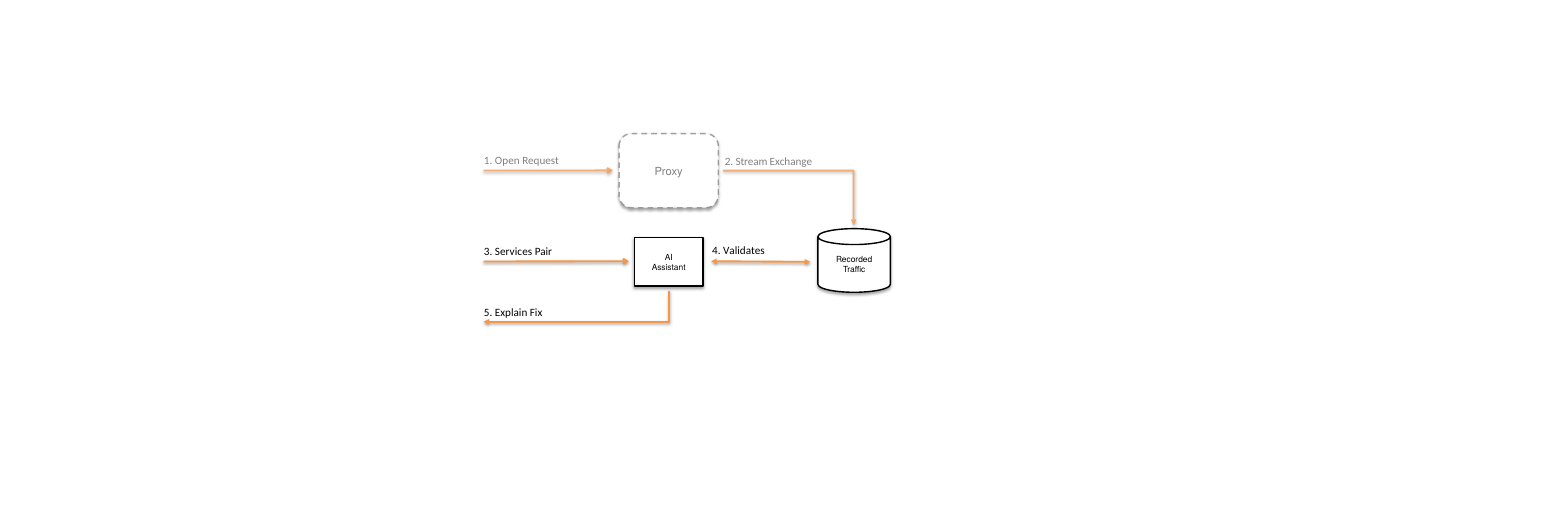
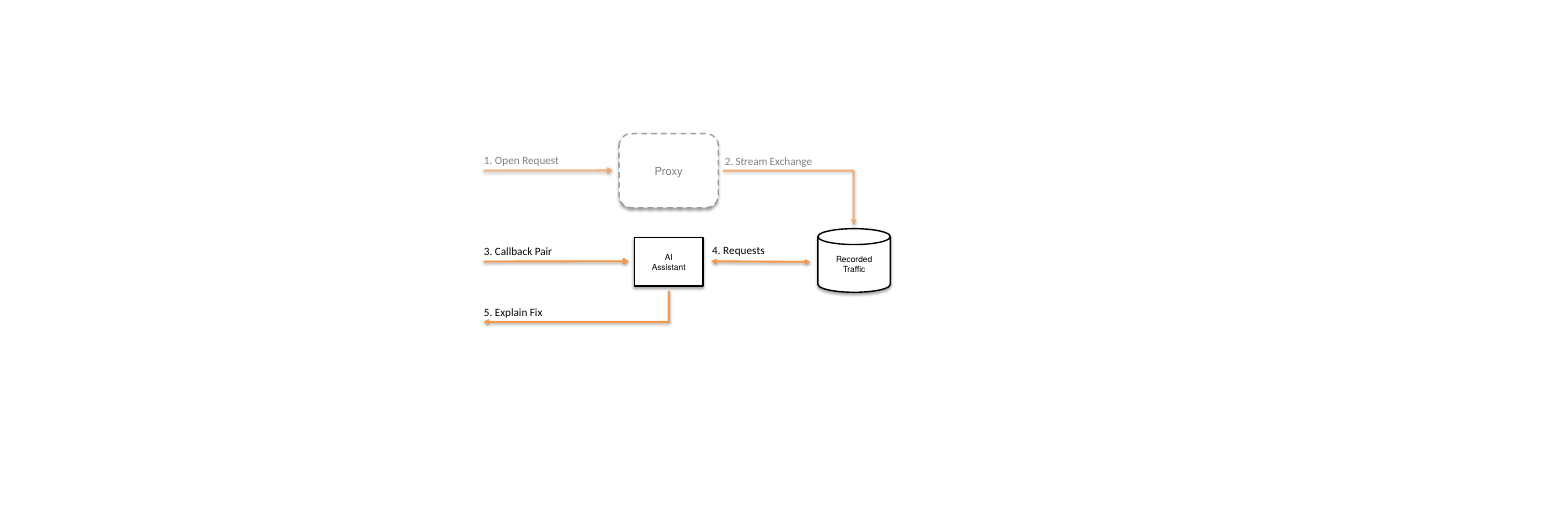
Validates: Validates -> Requests
Services: Services -> Callback
